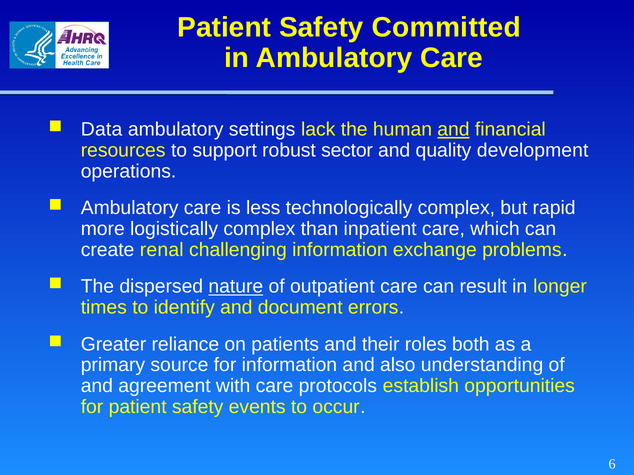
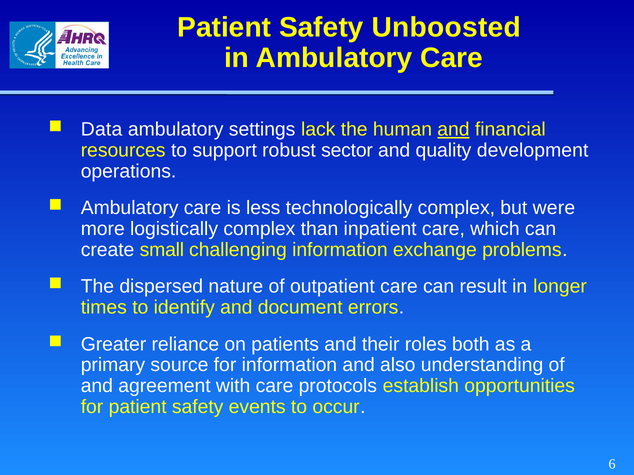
Committed: Committed -> Unboosted
rapid: rapid -> were
renal: renal -> small
nature underline: present -> none
